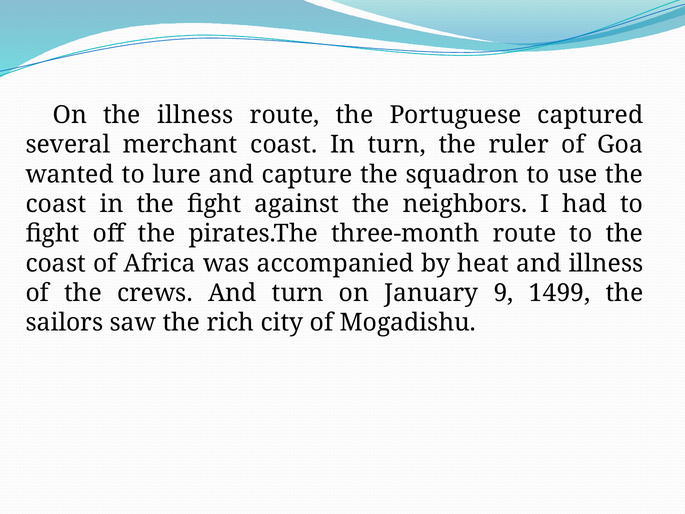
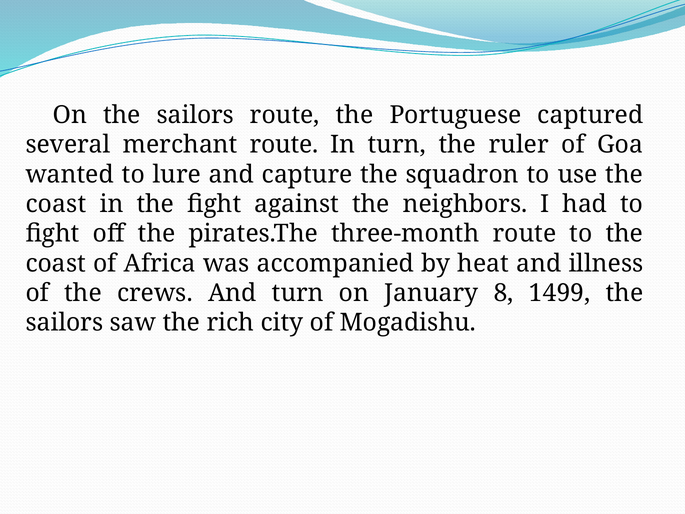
On the illness: illness -> sailors
merchant coast: coast -> route
9: 9 -> 8
